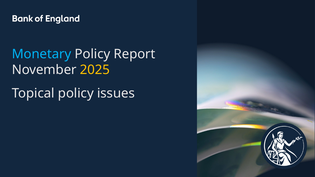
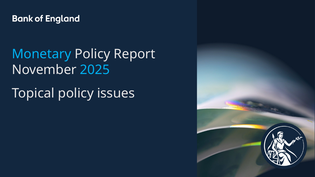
2025 colour: yellow -> light blue
